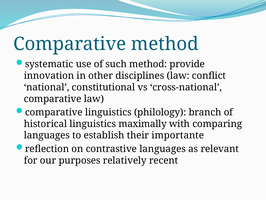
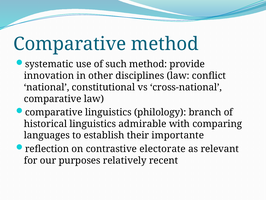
maximally: maximally -> admirable
contrastive languages: languages -> electorate
